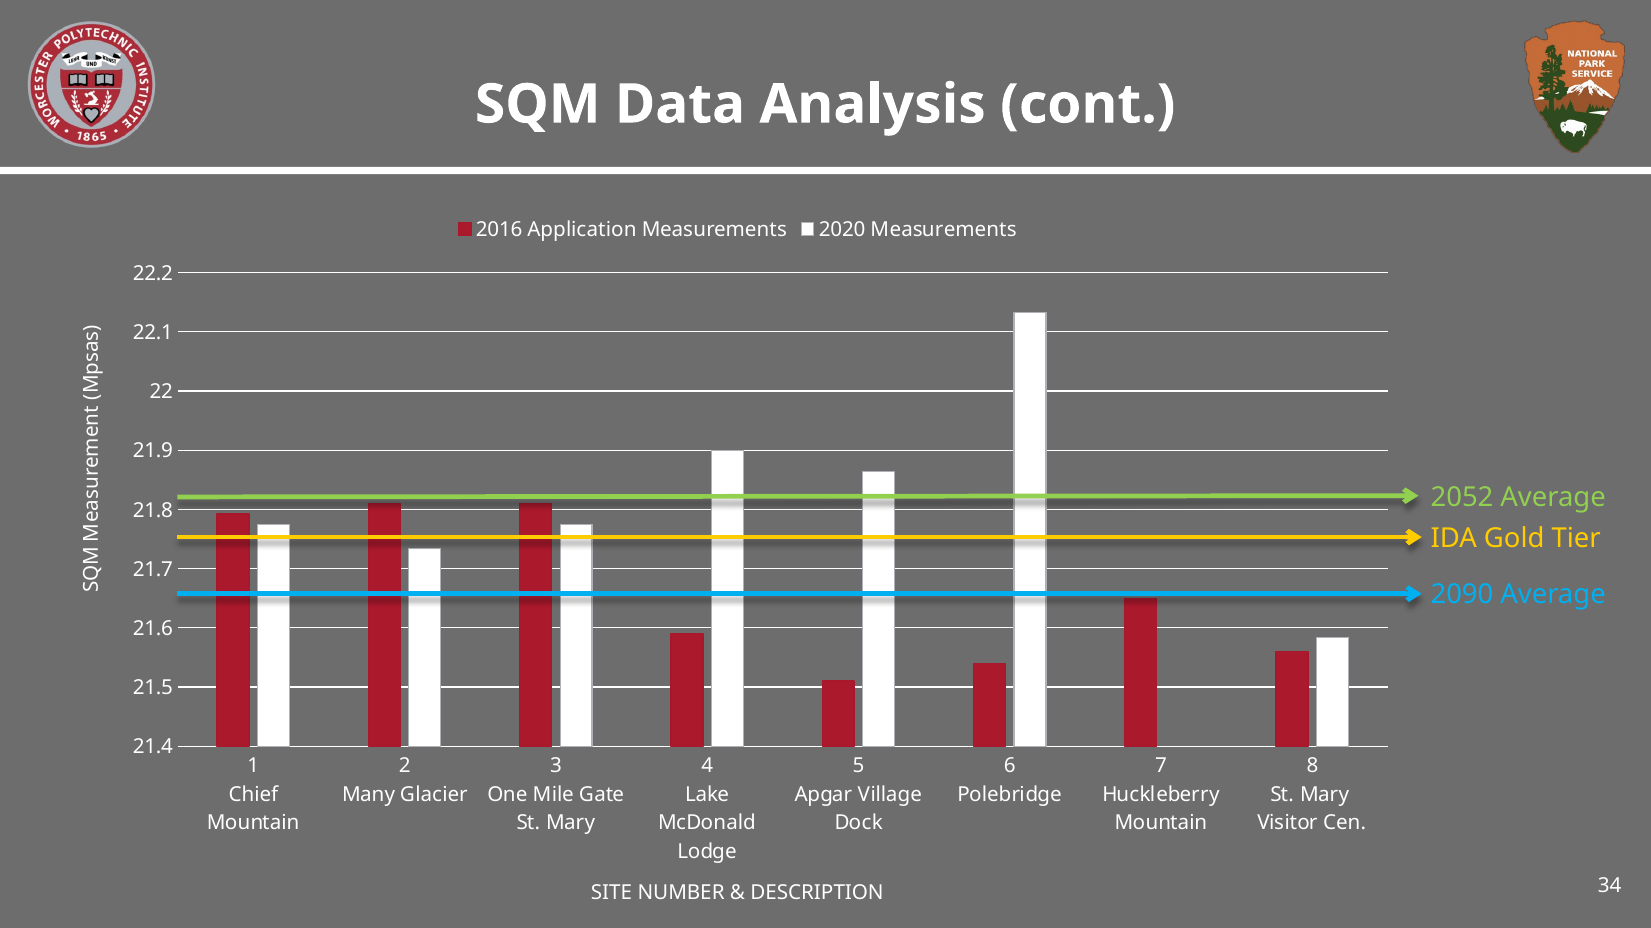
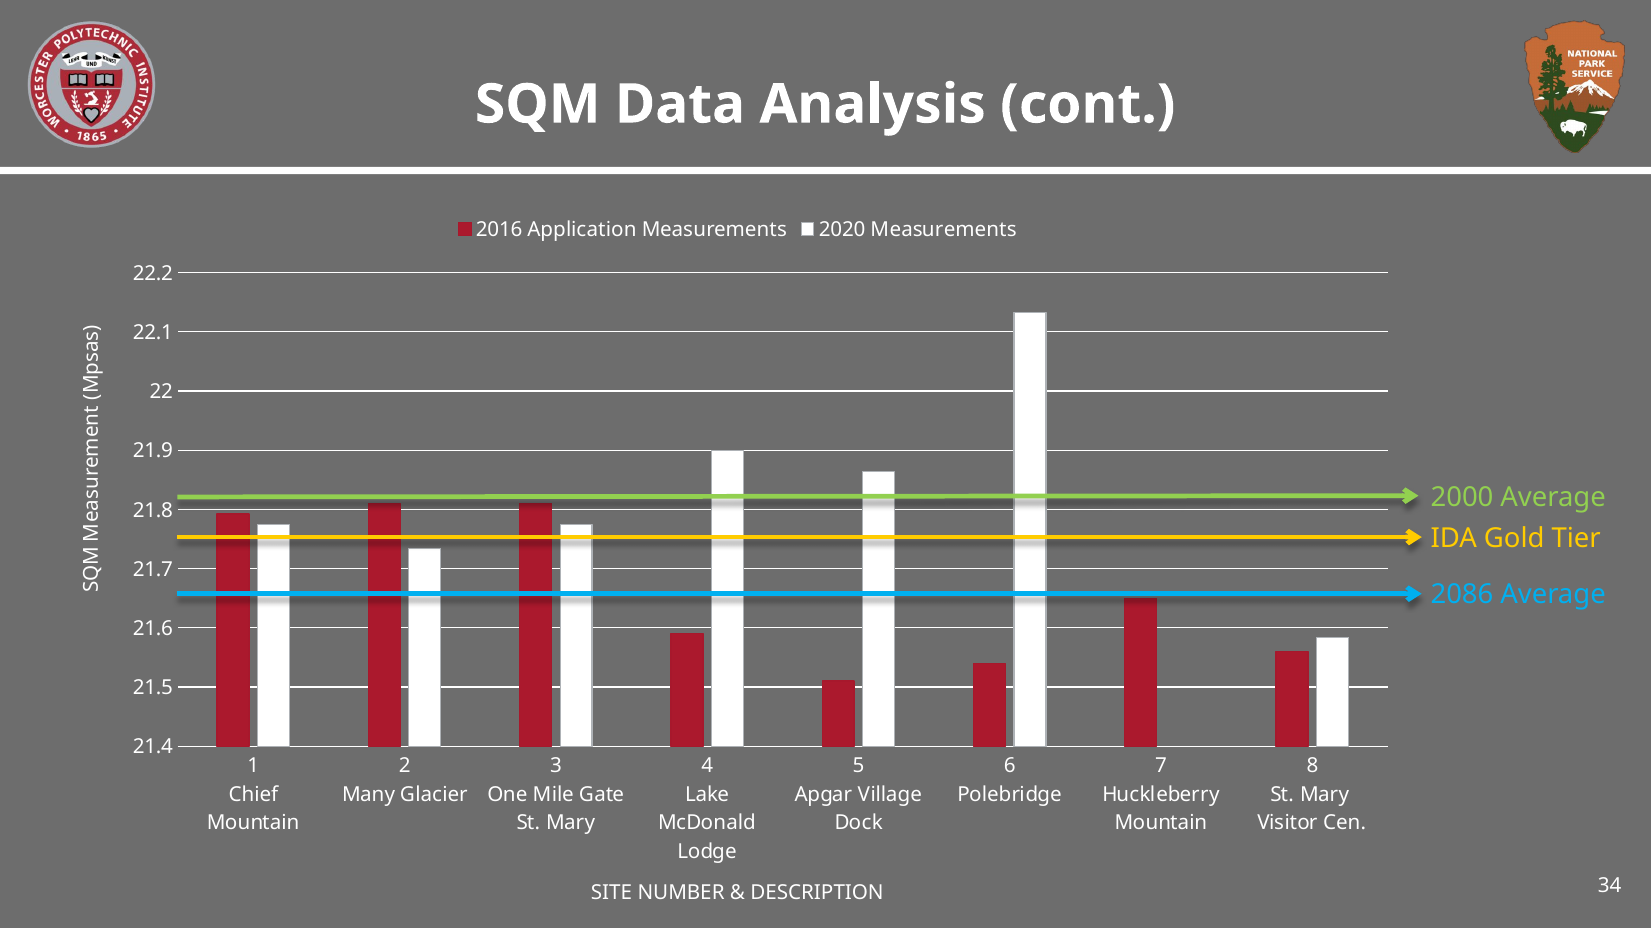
2052: 2052 -> 2000
2090: 2090 -> 2086
